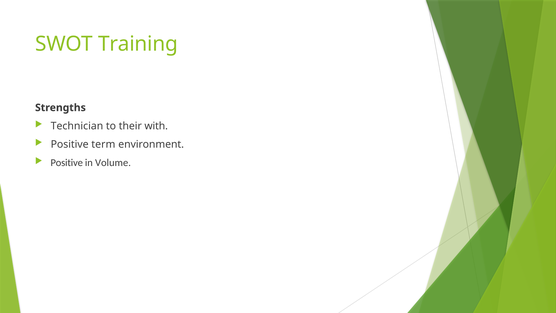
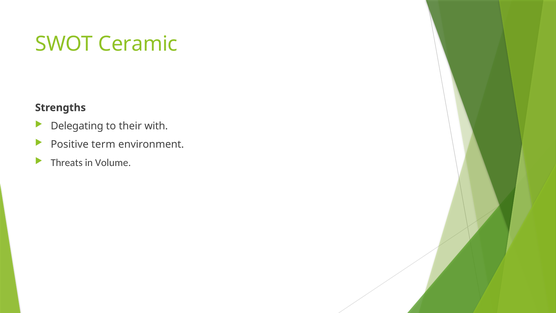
Training: Training -> Ceramic
Technician: Technician -> Delegating
Positive at (67, 163): Positive -> Threats
